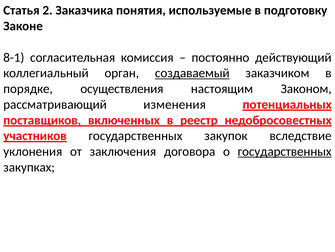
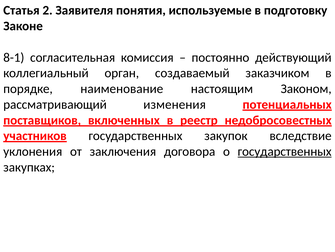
Заказчика: Заказчика -> Заявителя
создаваемый underline: present -> none
осуществления: осуществления -> наименование
